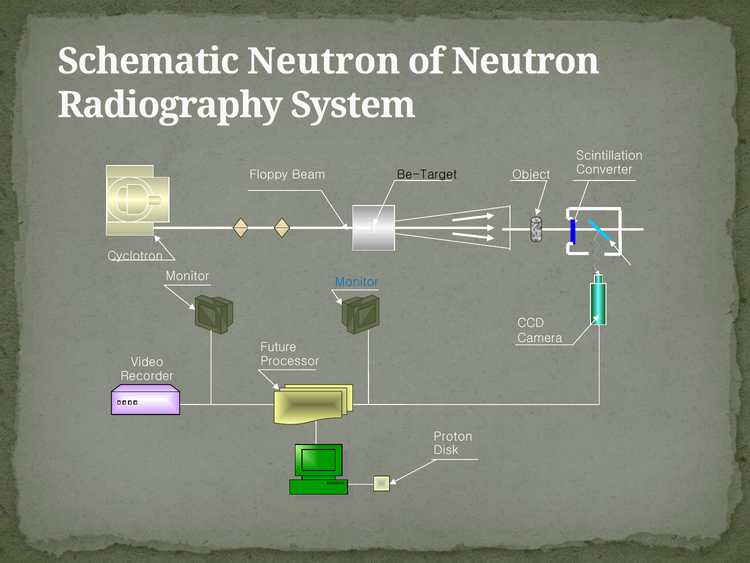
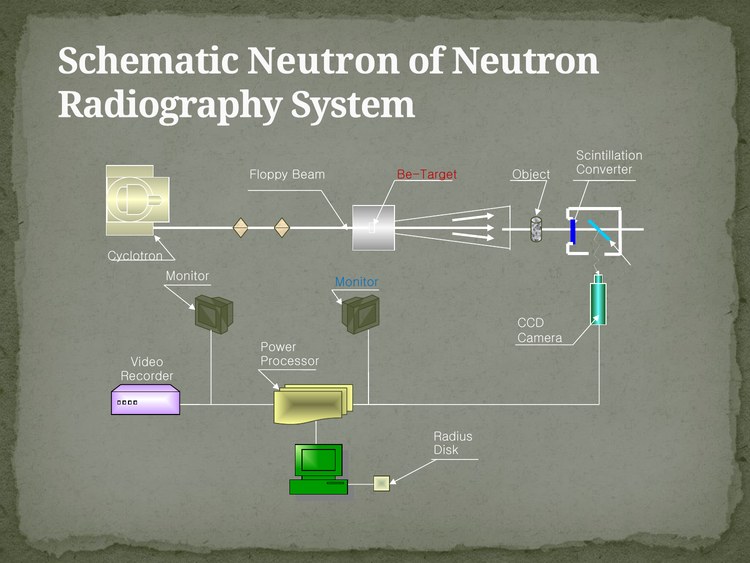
Be-Target colour: black -> red
Future: Future -> Power
Proton: Proton -> Radius
